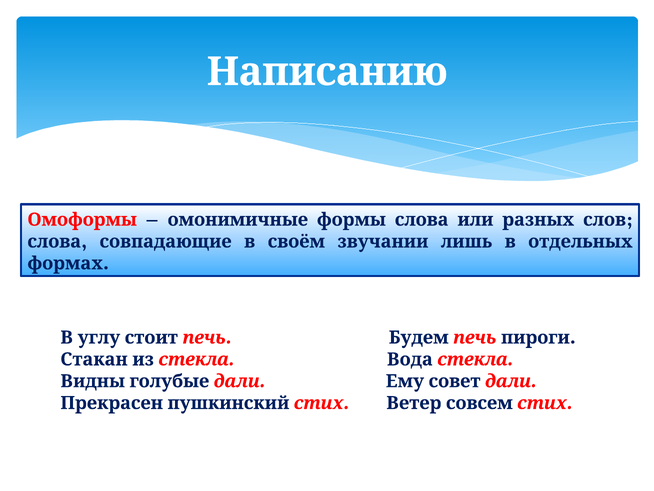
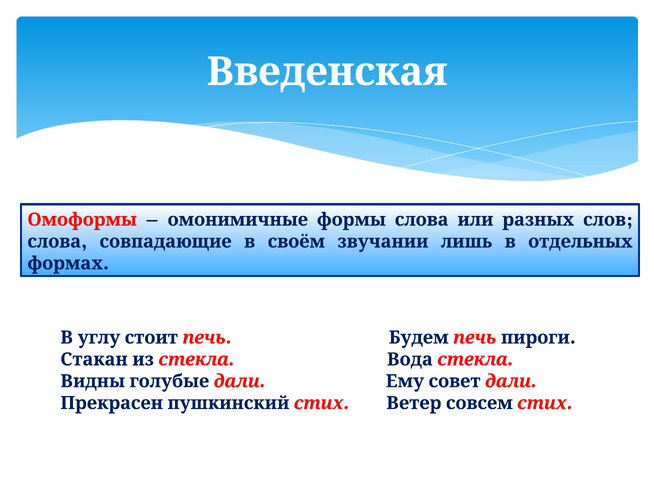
Написанию: Написанию -> Введенская
